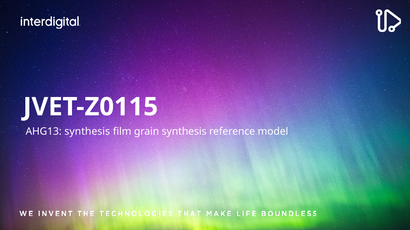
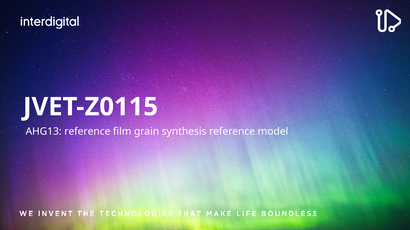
AHG13 synthesis: synthesis -> reference
